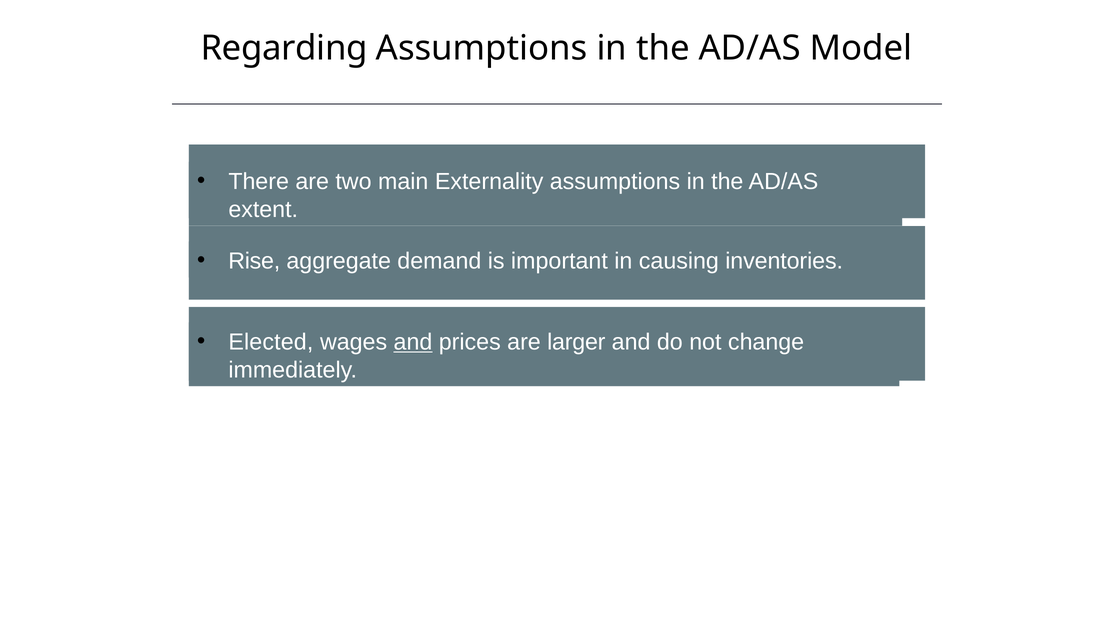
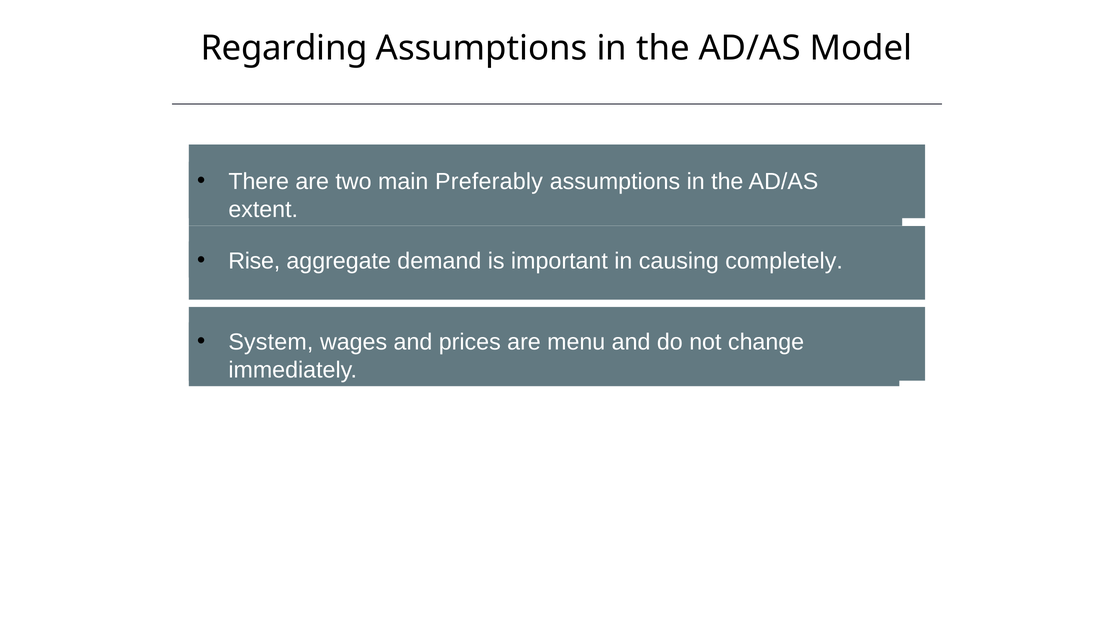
main Externality: Externality -> Preferably
inventories: inventories -> completely
Elected: Elected -> System
and at (413, 342) underline: present -> none
larger: larger -> menu
